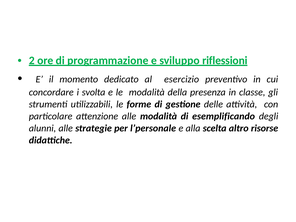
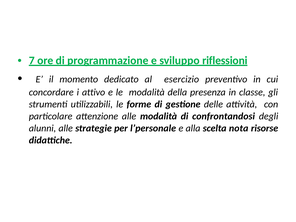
2: 2 -> 7
svolta: svolta -> attivo
esemplificando: esemplificando -> confrontandosi
altro: altro -> nota
